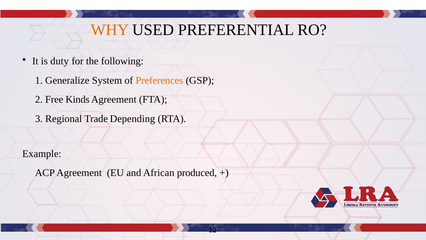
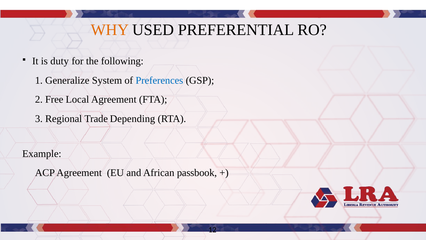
Preferences colour: orange -> blue
Kinds: Kinds -> Local
produced: produced -> passbook
